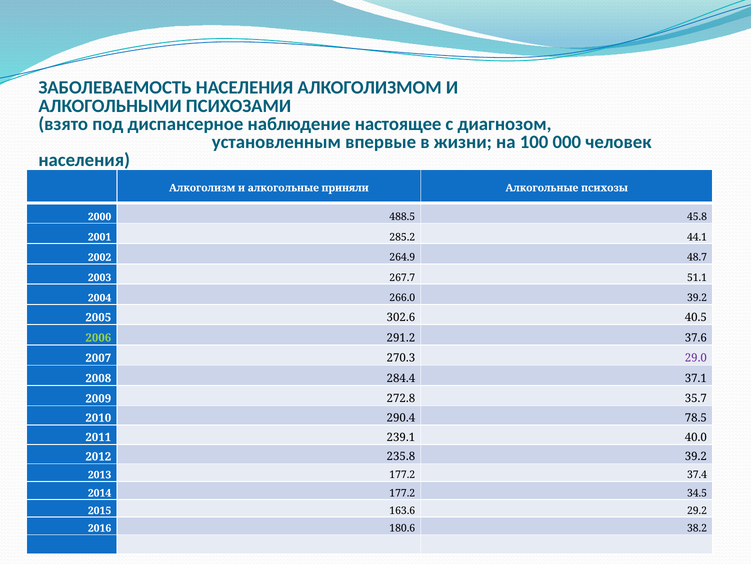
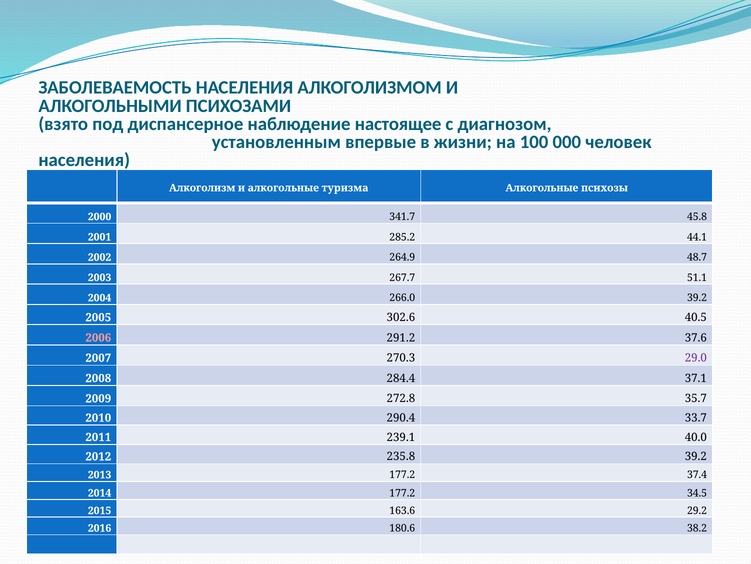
приняли: приняли -> туризма
488.5: 488.5 -> 341.7
2006 colour: light green -> pink
78.5: 78.5 -> 33.7
